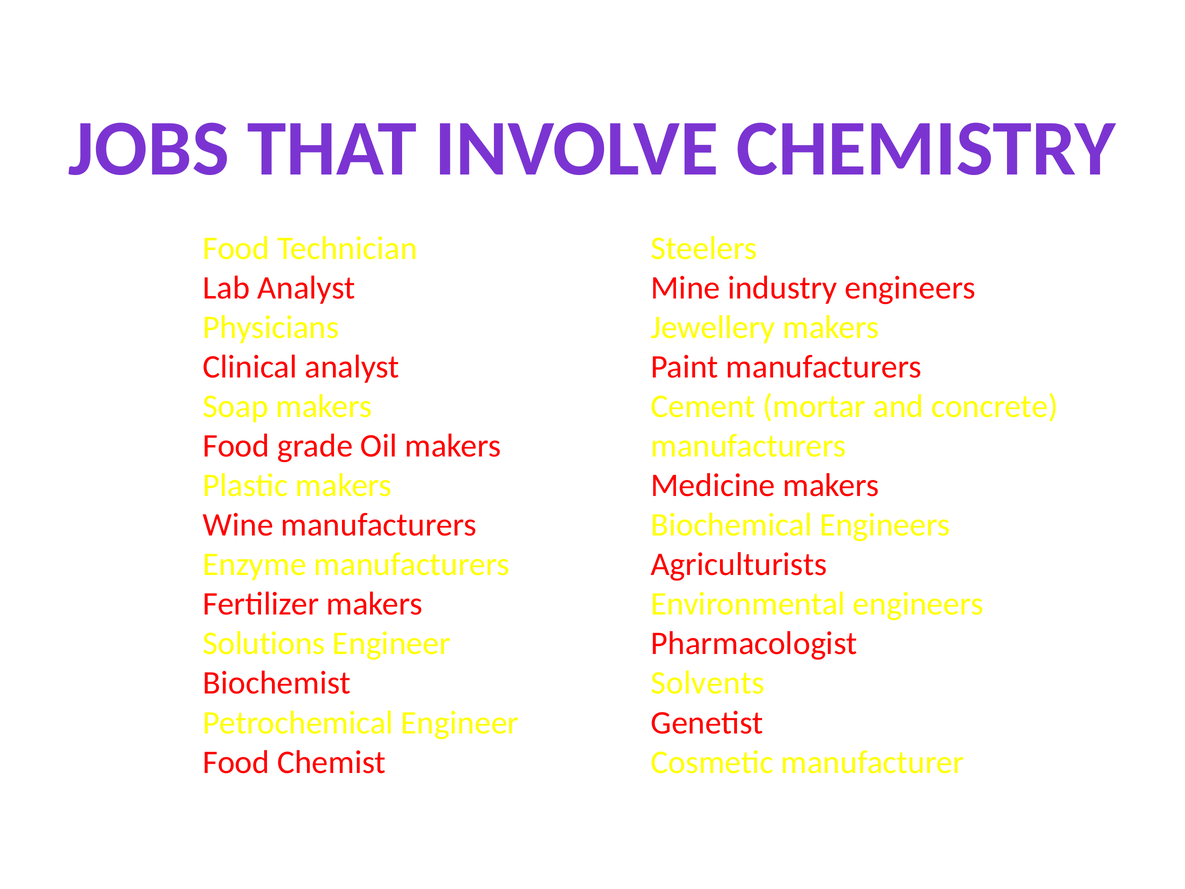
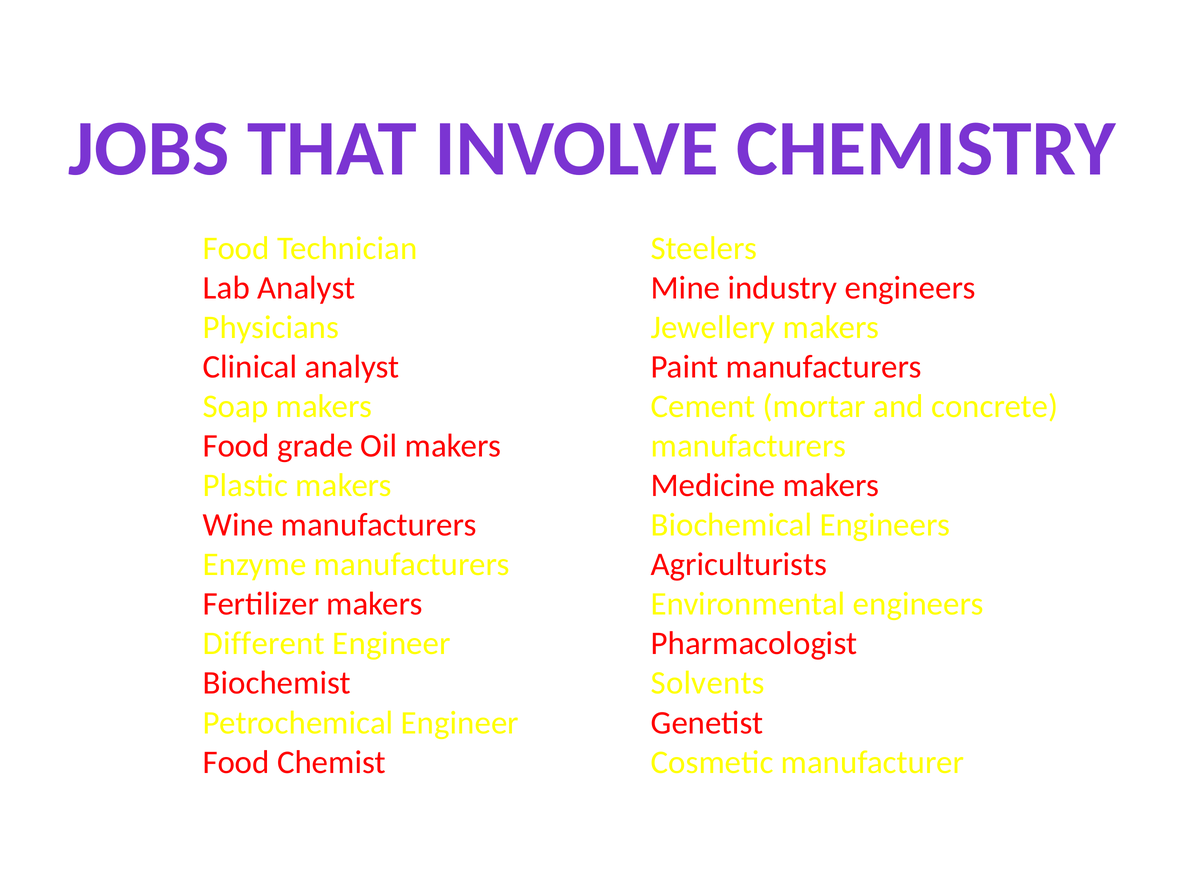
Solutions: Solutions -> Different
